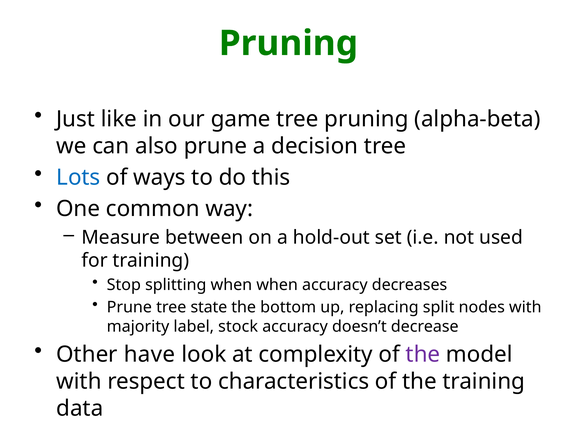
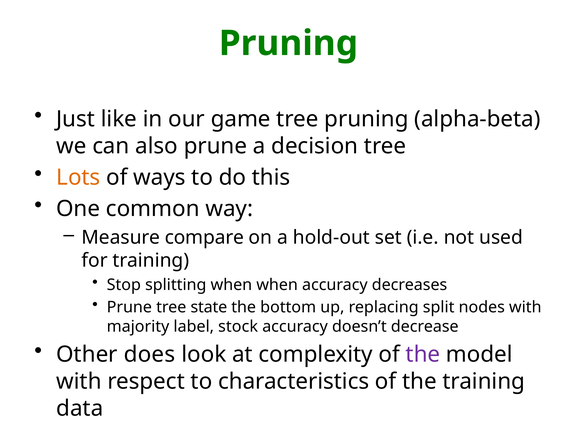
Lots colour: blue -> orange
between: between -> compare
have: have -> does
